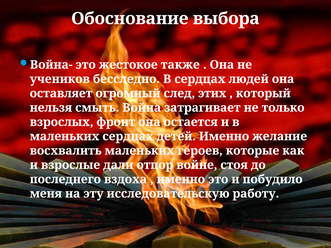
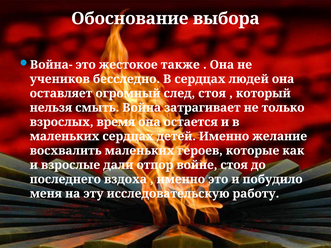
след этих: этих -> стоя
фронт: фронт -> время
